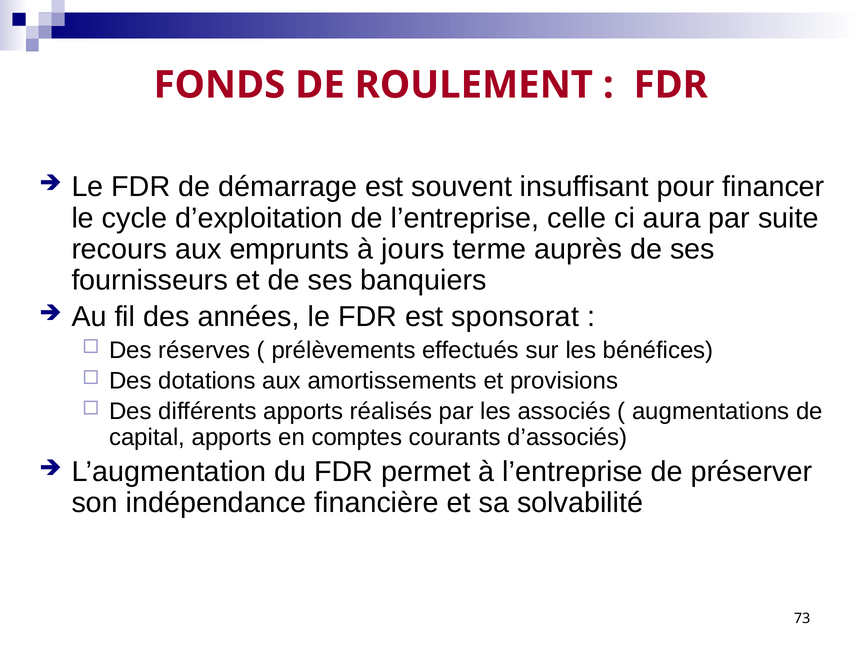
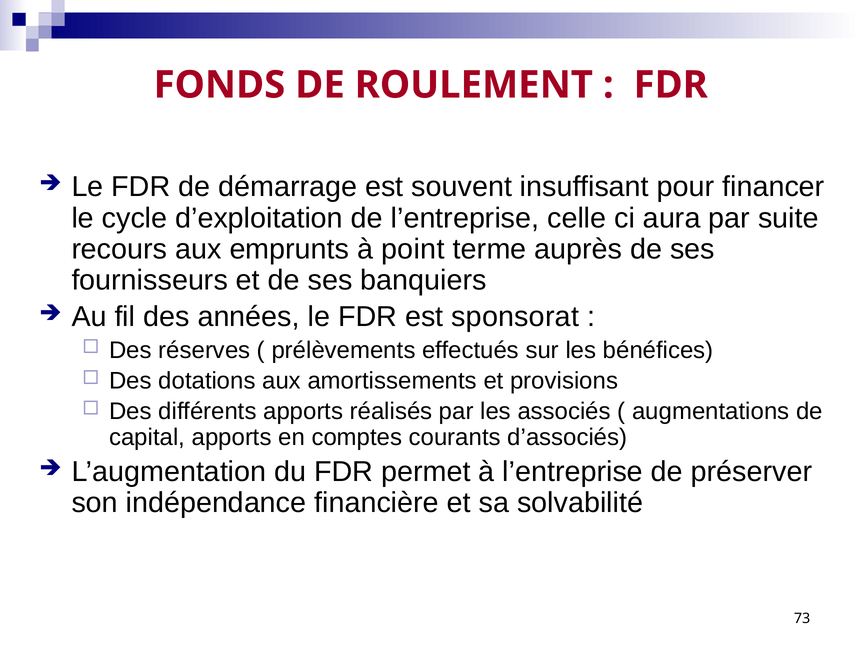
jours: jours -> point
